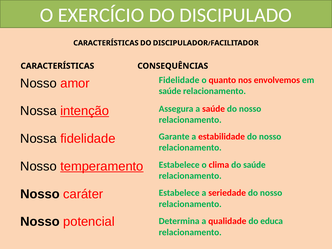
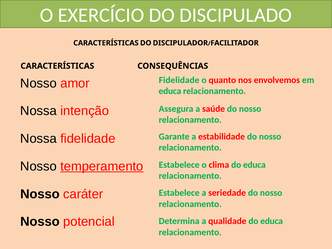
saúde at (170, 91): saúde -> educa
intenção underline: present -> none
clima do saúde: saúde -> educa
